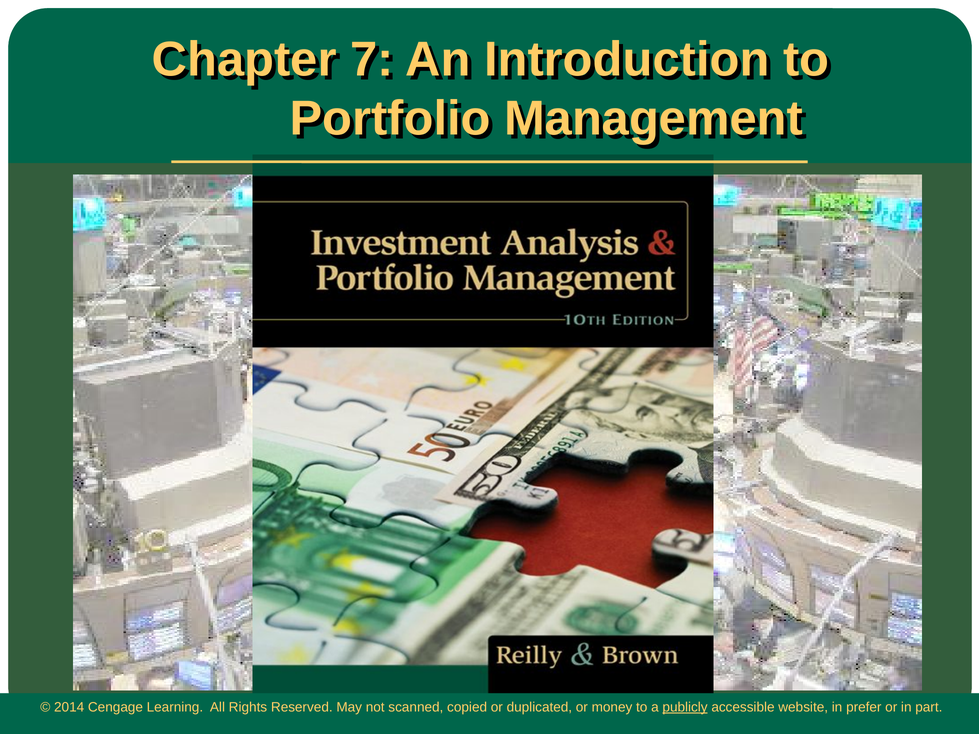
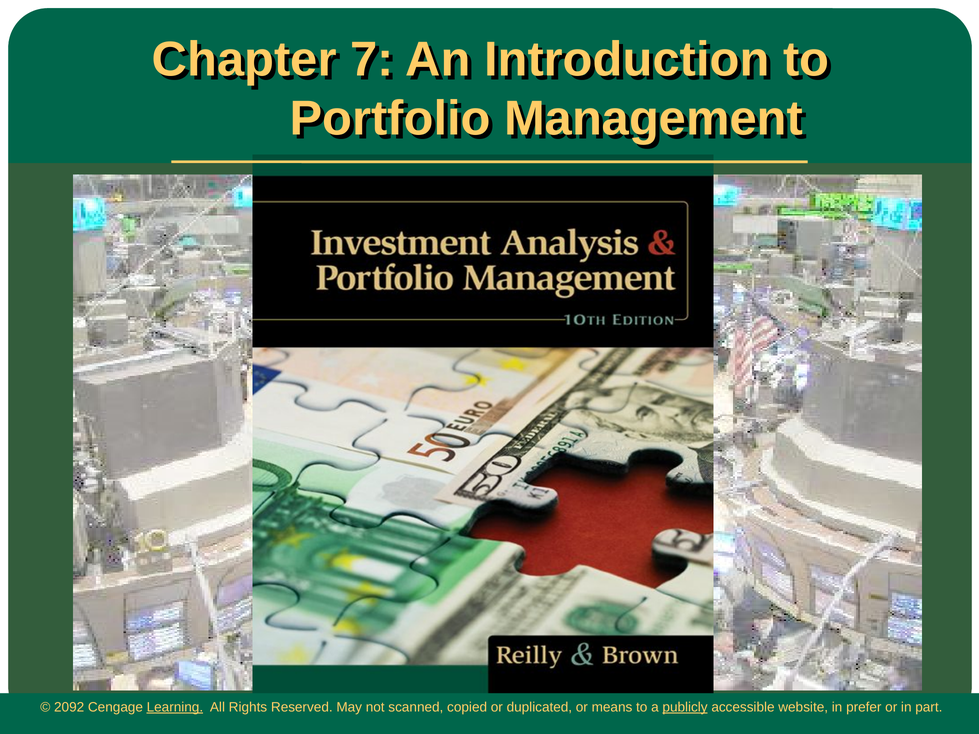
2014: 2014 -> 2092
Learning underline: none -> present
money: money -> means
